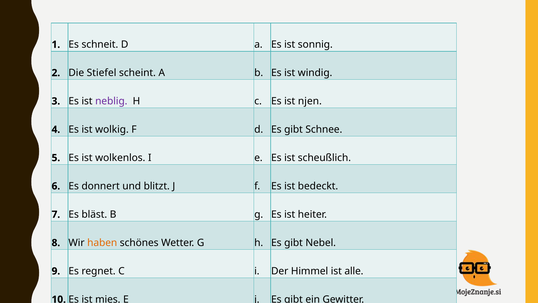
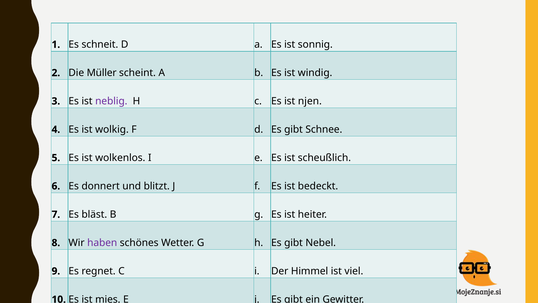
Stiefel: Stiefel -> Müller
haben colour: orange -> purple
alle: alle -> viel
